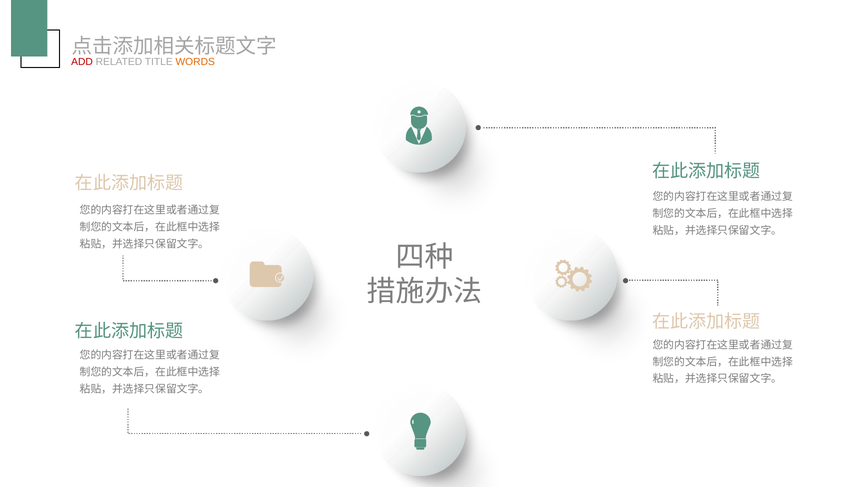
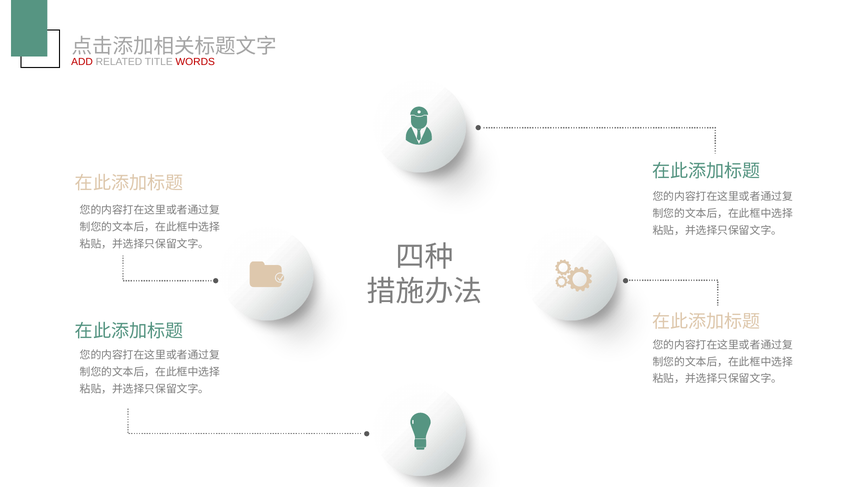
WORDS colour: orange -> red
